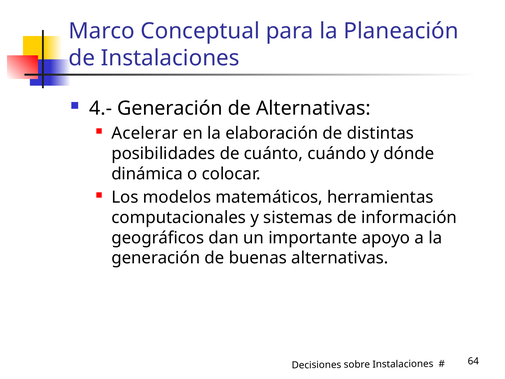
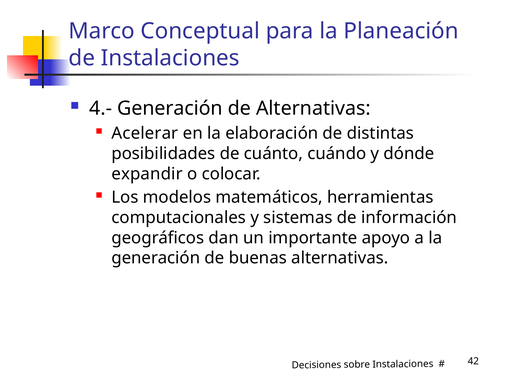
dinámica: dinámica -> expandir
64: 64 -> 42
